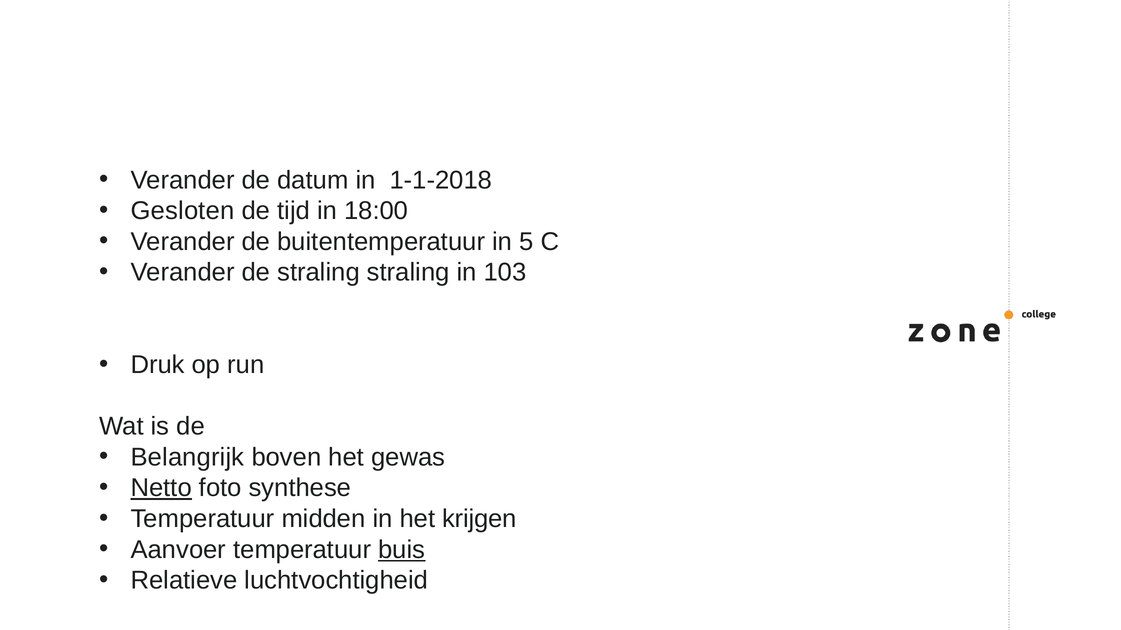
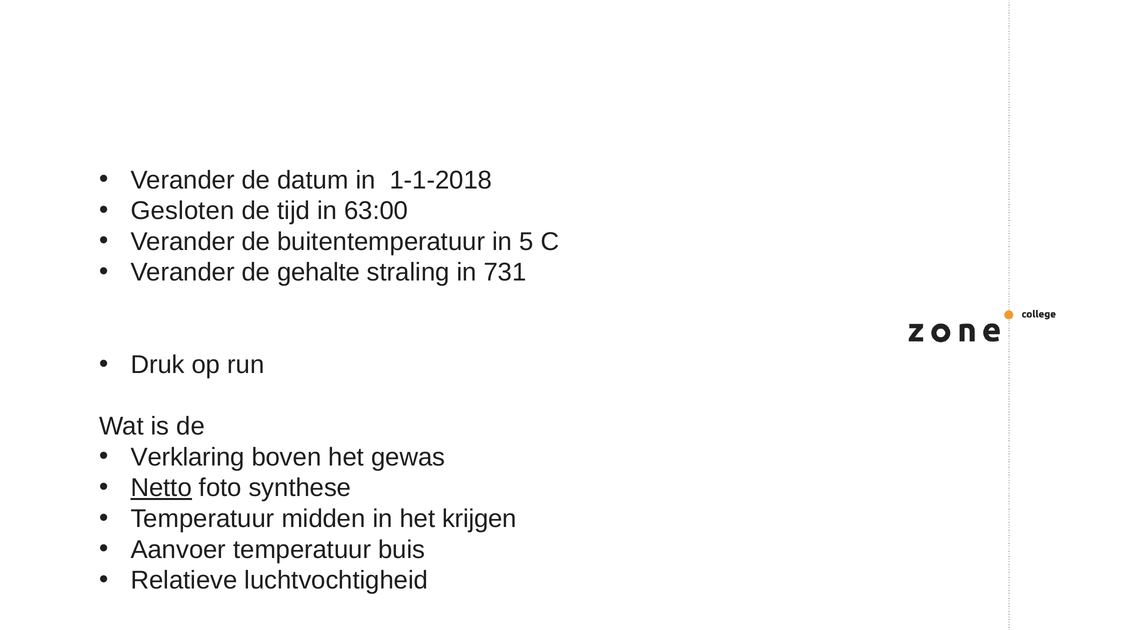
18:00: 18:00 -> 63:00
de straling: straling -> gehalte
103: 103 -> 731
Belangrijk: Belangrijk -> Verklaring
buis underline: present -> none
